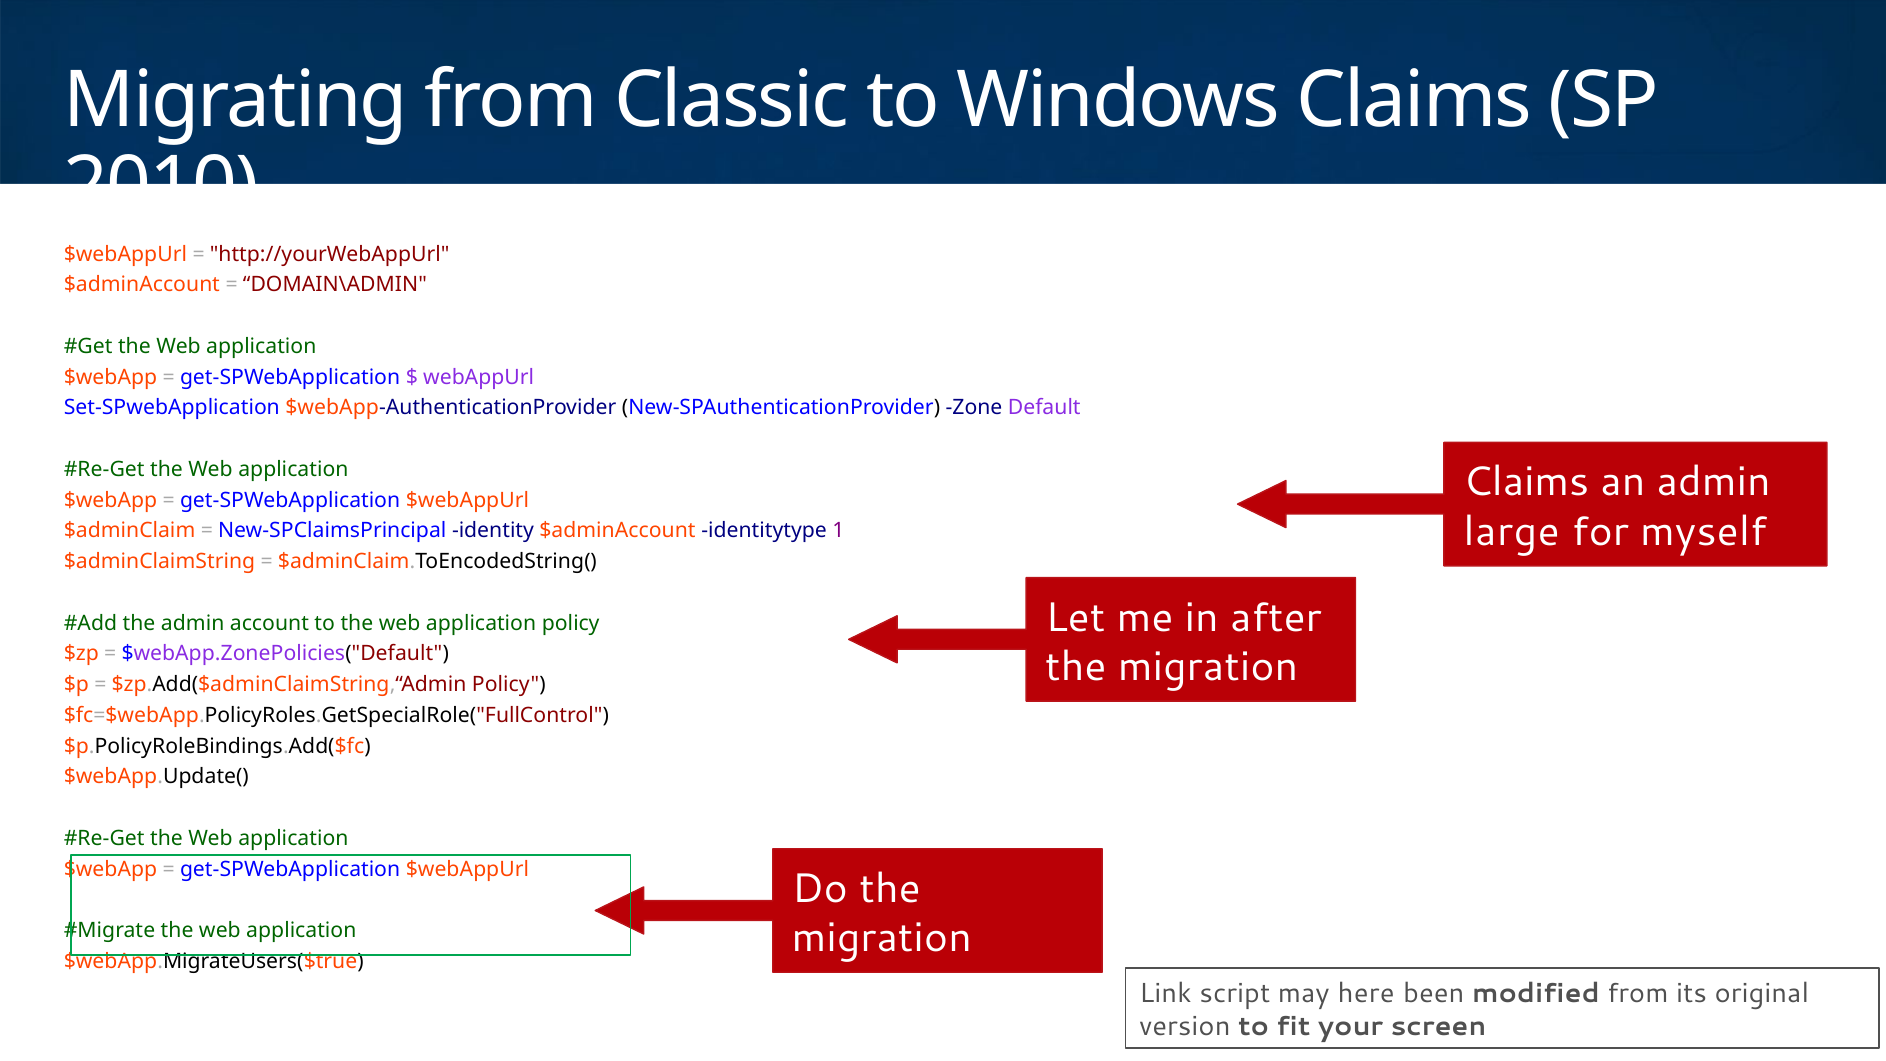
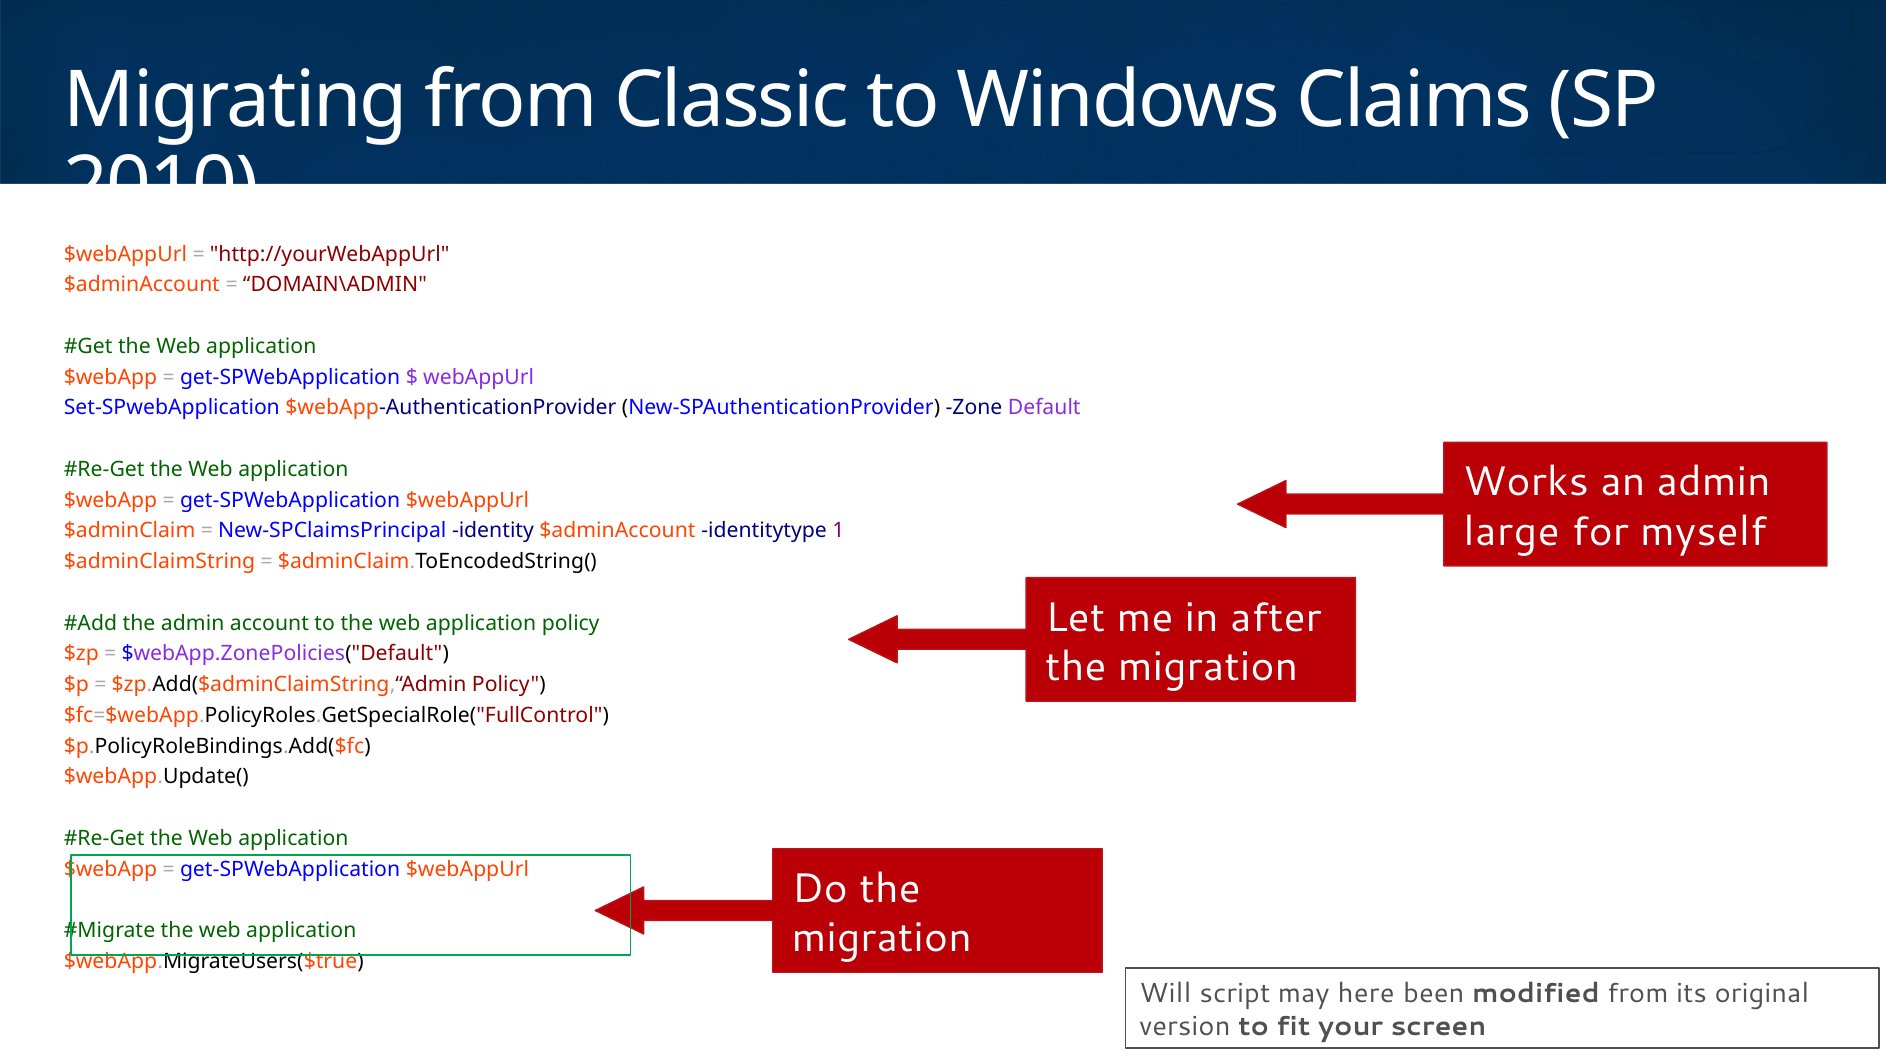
Claims at (1526, 482): Claims -> Works
Link: Link -> Will
